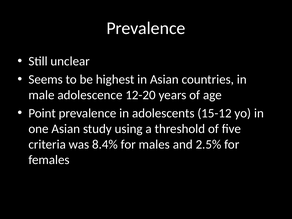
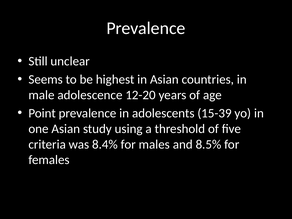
15-12: 15-12 -> 15-39
2.5%: 2.5% -> 8.5%
